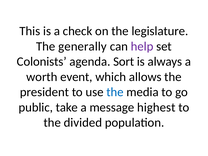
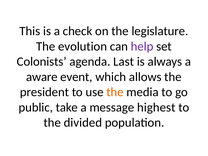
generally: generally -> evolution
Sort: Sort -> Last
worth: worth -> aware
the at (115, 92) colour: blue -> orange
